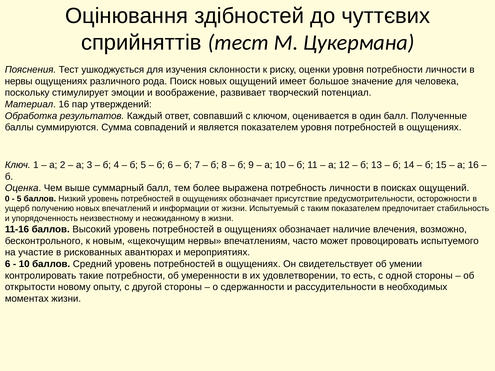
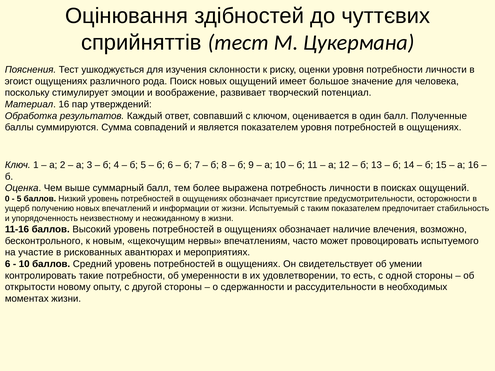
нервы at (19, 81): нервы -> эгоист
